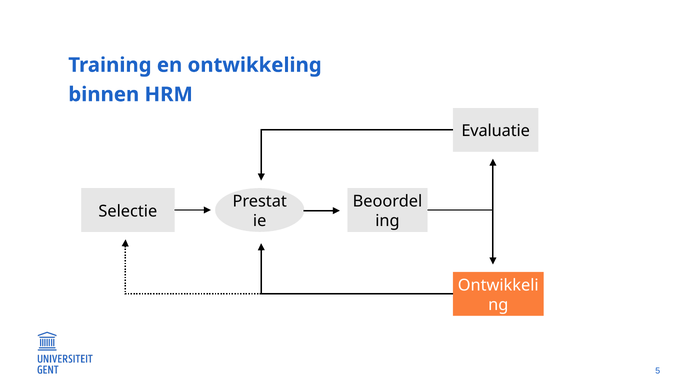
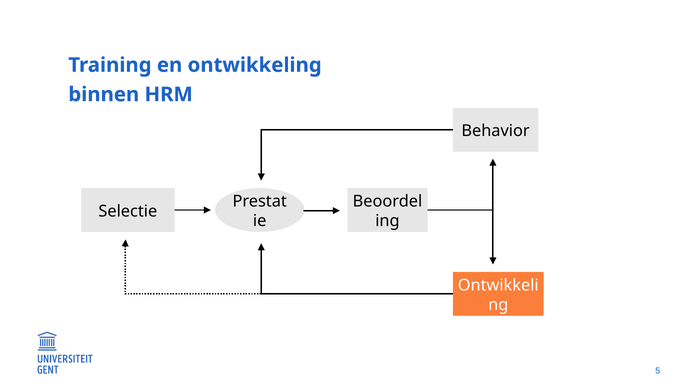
Evaluatie: Evaluatie -> Behavior
